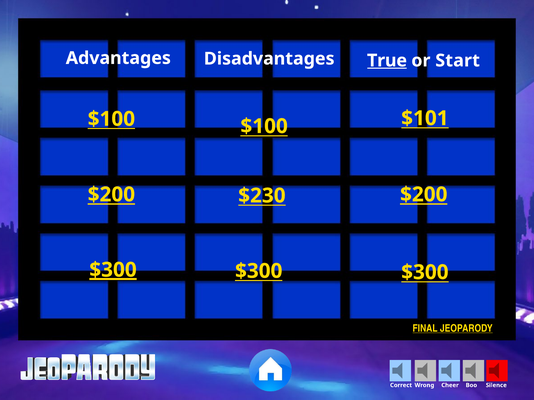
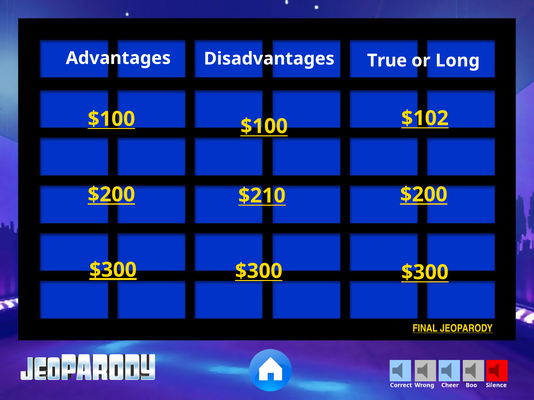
True underline: present -> none
Start: Start -> Long
$101: $101 -> $102
$230: $230 -> $210
